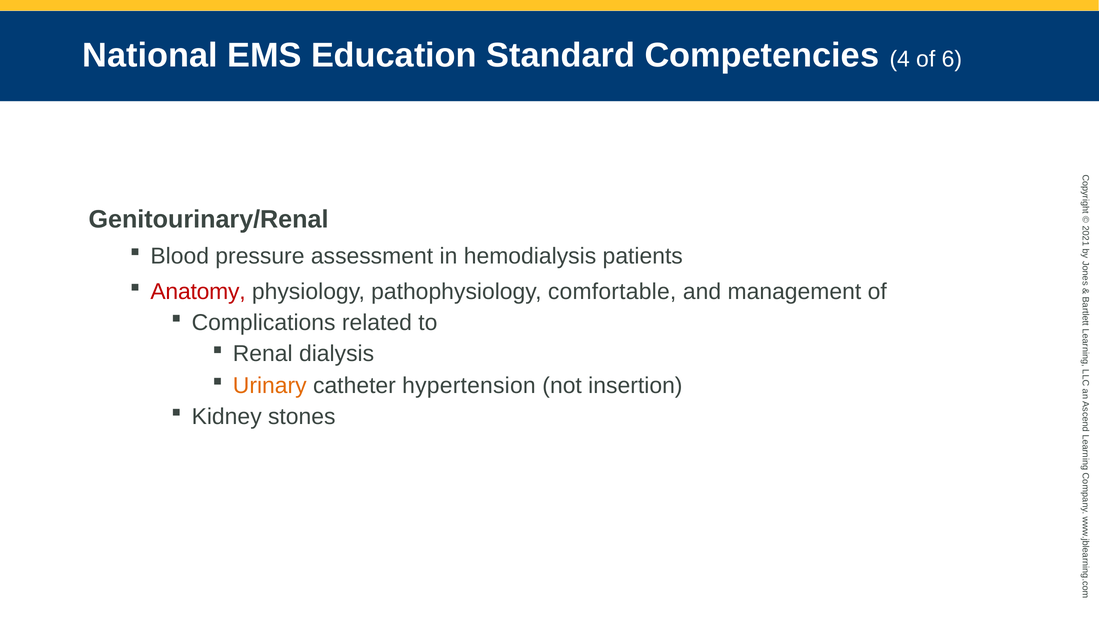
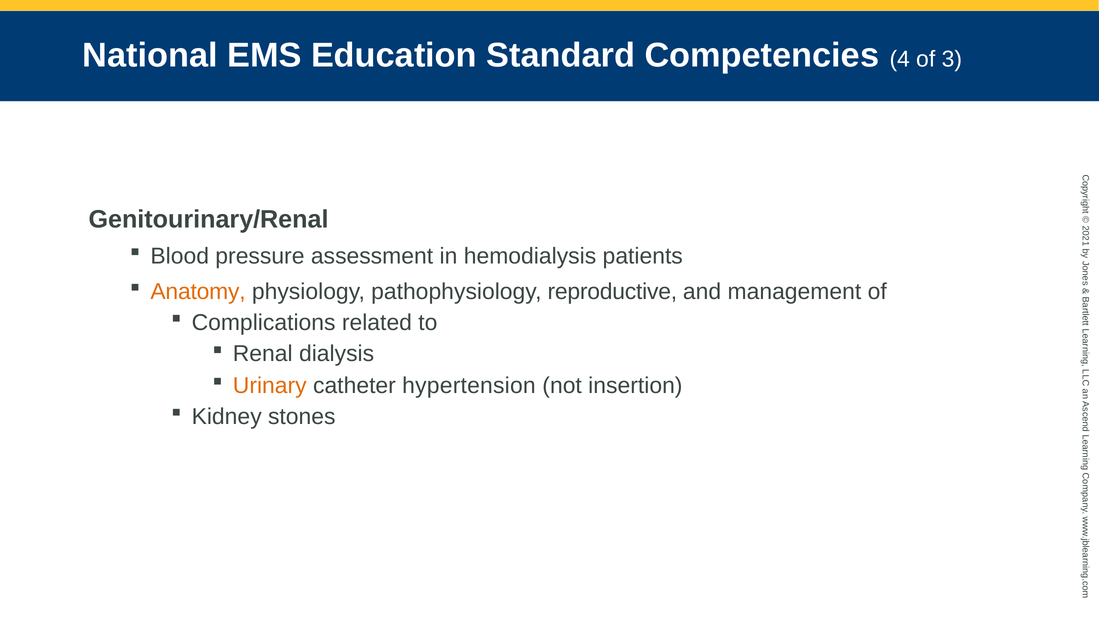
6: 6 -> 3
Anatomy colour: red -> orange
comfortable: comfortable -> reproductive
